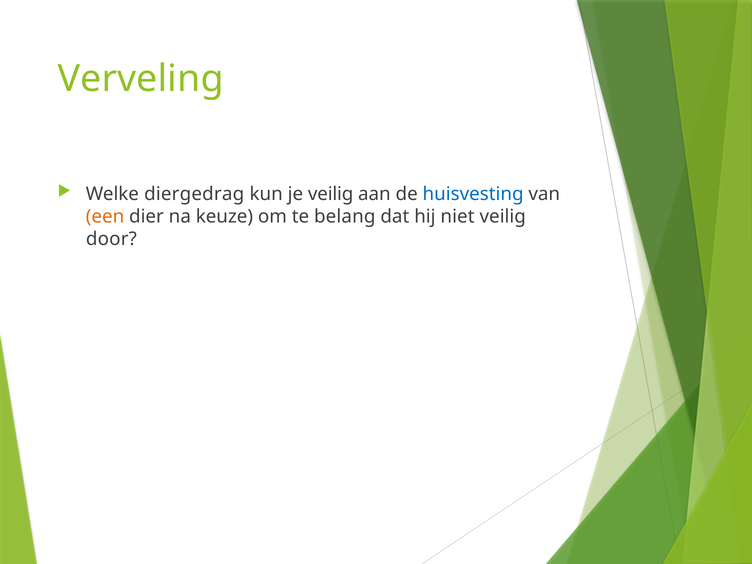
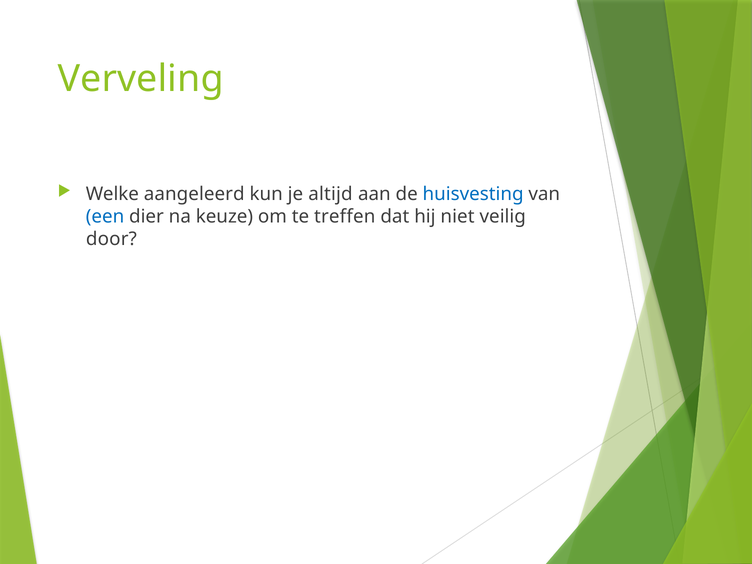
diergedrag: diergedrag -> aangeleerd
je veilig: veilig -> altijd
een colour: orange -> blue
belang: belang -> treffen
